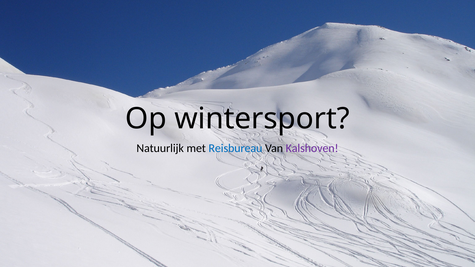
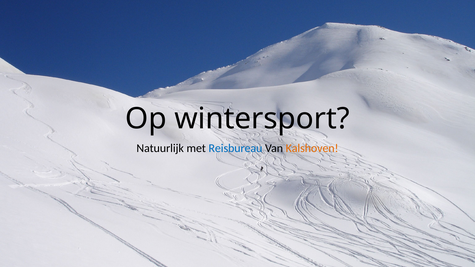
Kalshoven colour: purple -> orange
